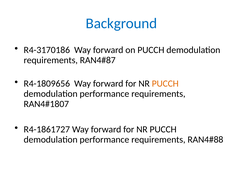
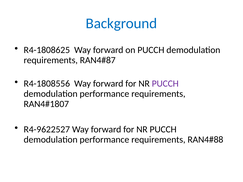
R4-3170186: R4-3170186 -> R4-1808625
R4-1809656: R4-1809656 -> R4-1808556
PUCCH at (165, 84) colour: orange -> purple
R4-1861727: R4-1861727 -> R4-9622527
